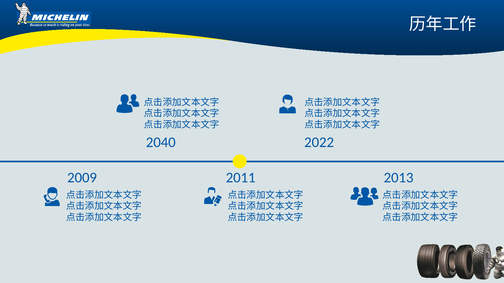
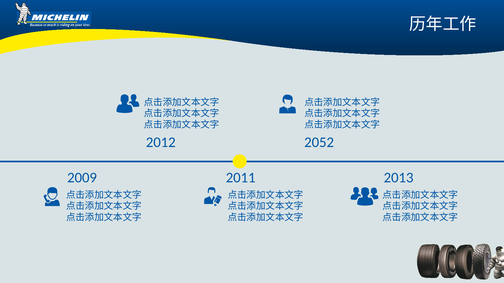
2022: 2022 -> 2052
2040: 2040 -> 2012
